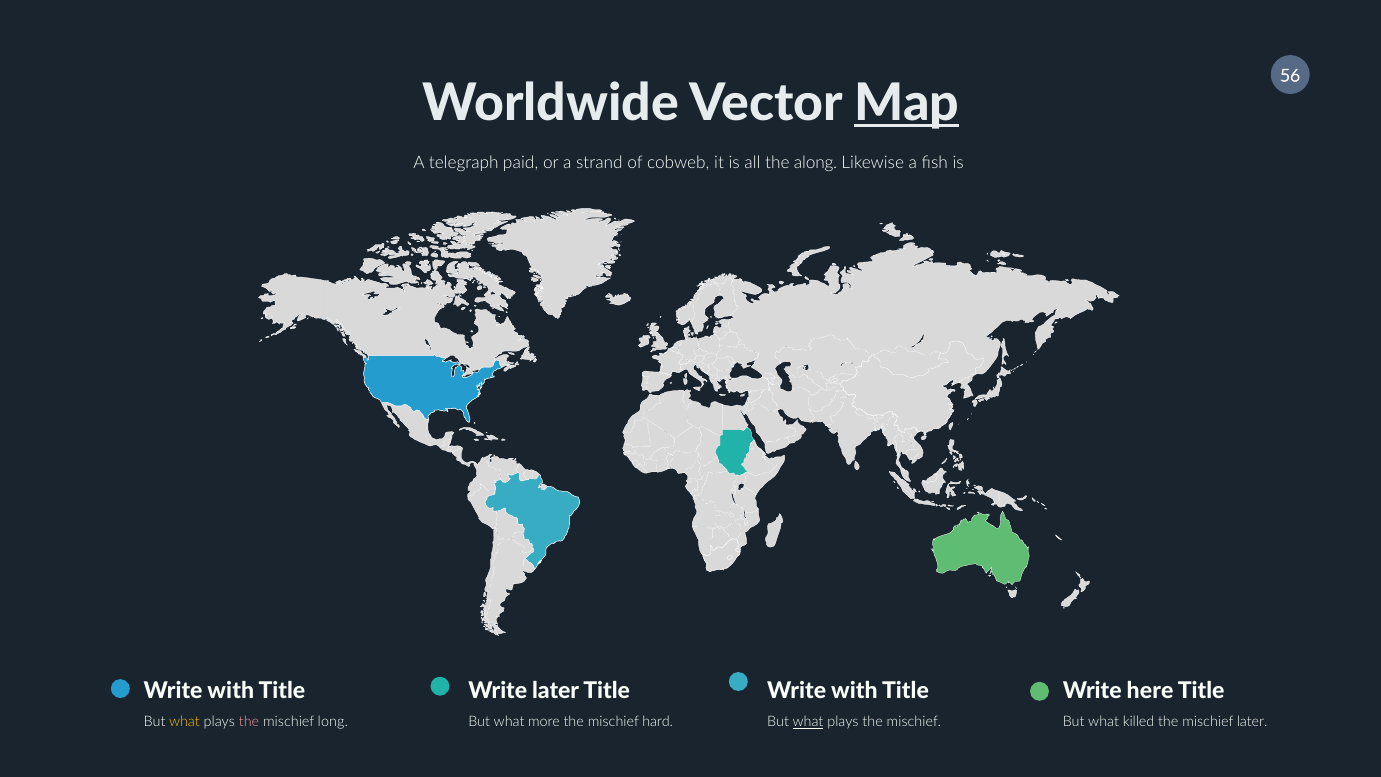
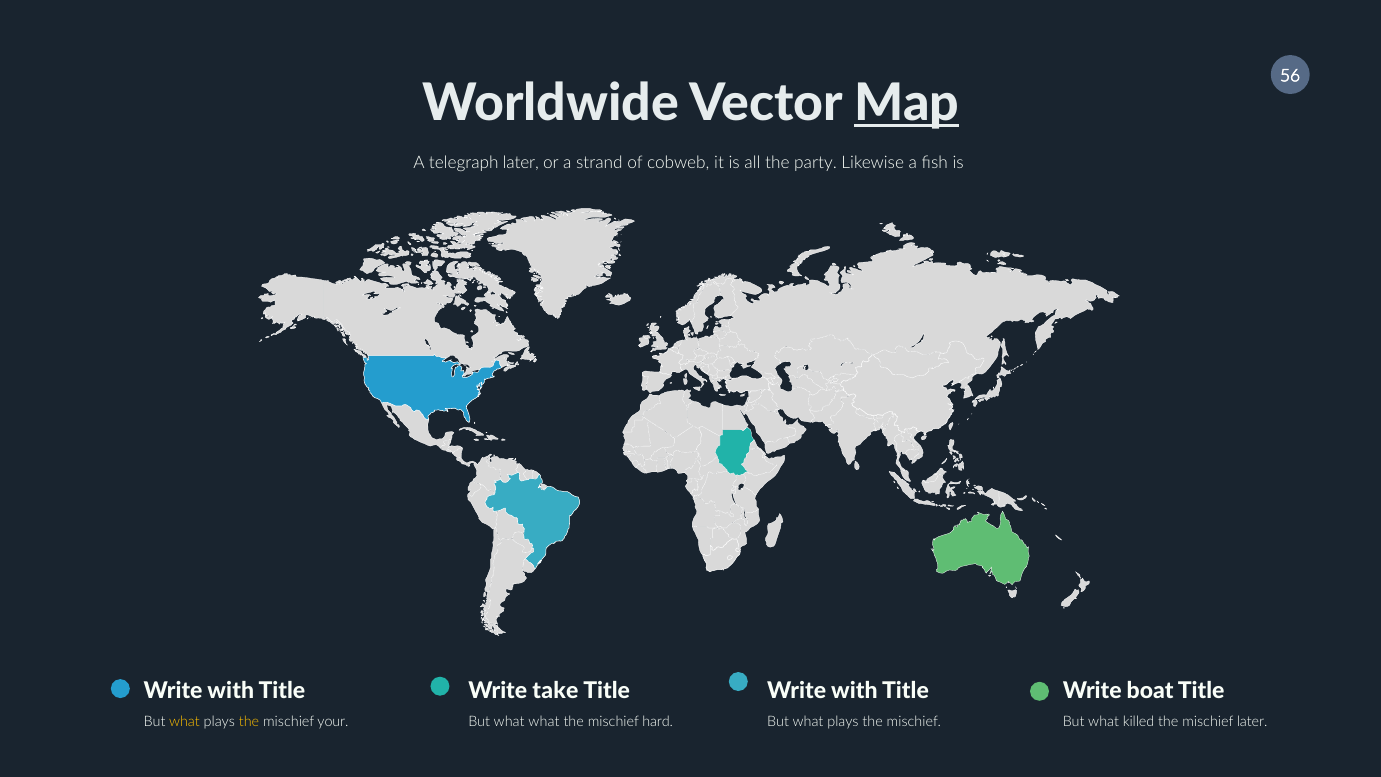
telegraph paid: paid -> later
along: along -> party
Write later: later -> take
here: here -> boat
the at (249, 722) colour: pink -> yellow
long: long -> your
what more: more -> what
what at (808, 722) underline: present -> none
